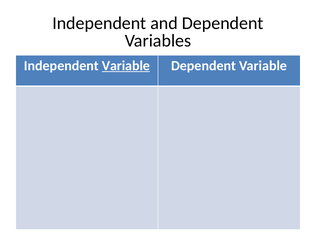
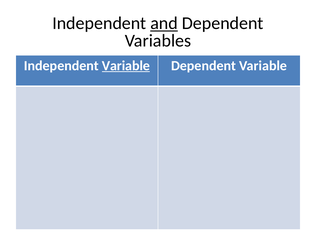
and underline: none -> present
